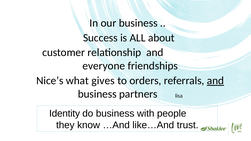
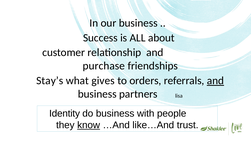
everyone: everyone -> purchase
Nice’s: Nice’s -> Stay’s
know underline: none -> present
